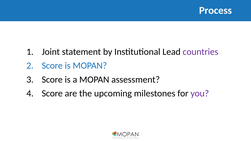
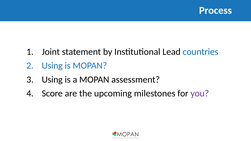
countries colour: purple -> blue
Score at (52, 66): Score -> Using
Score at (52, 80): Score -> Using
